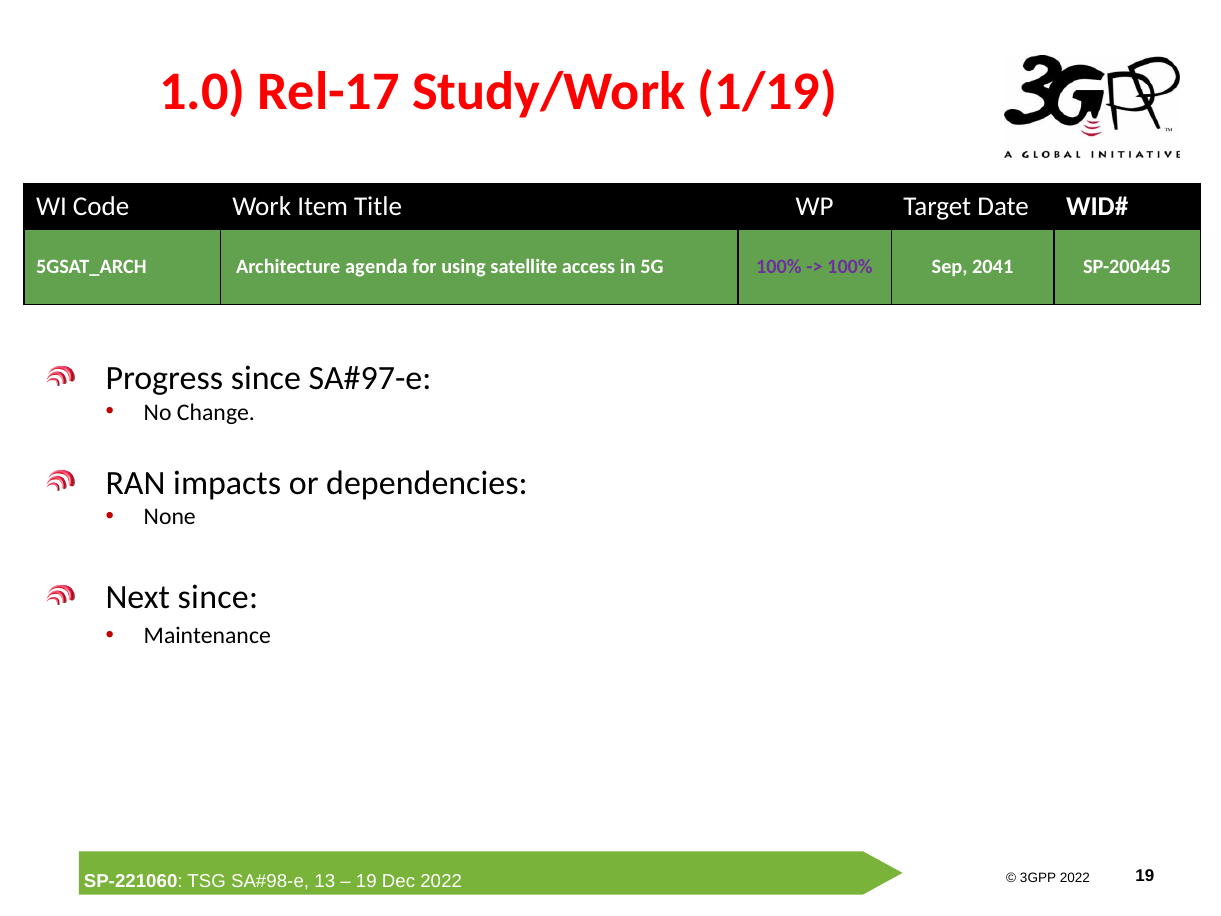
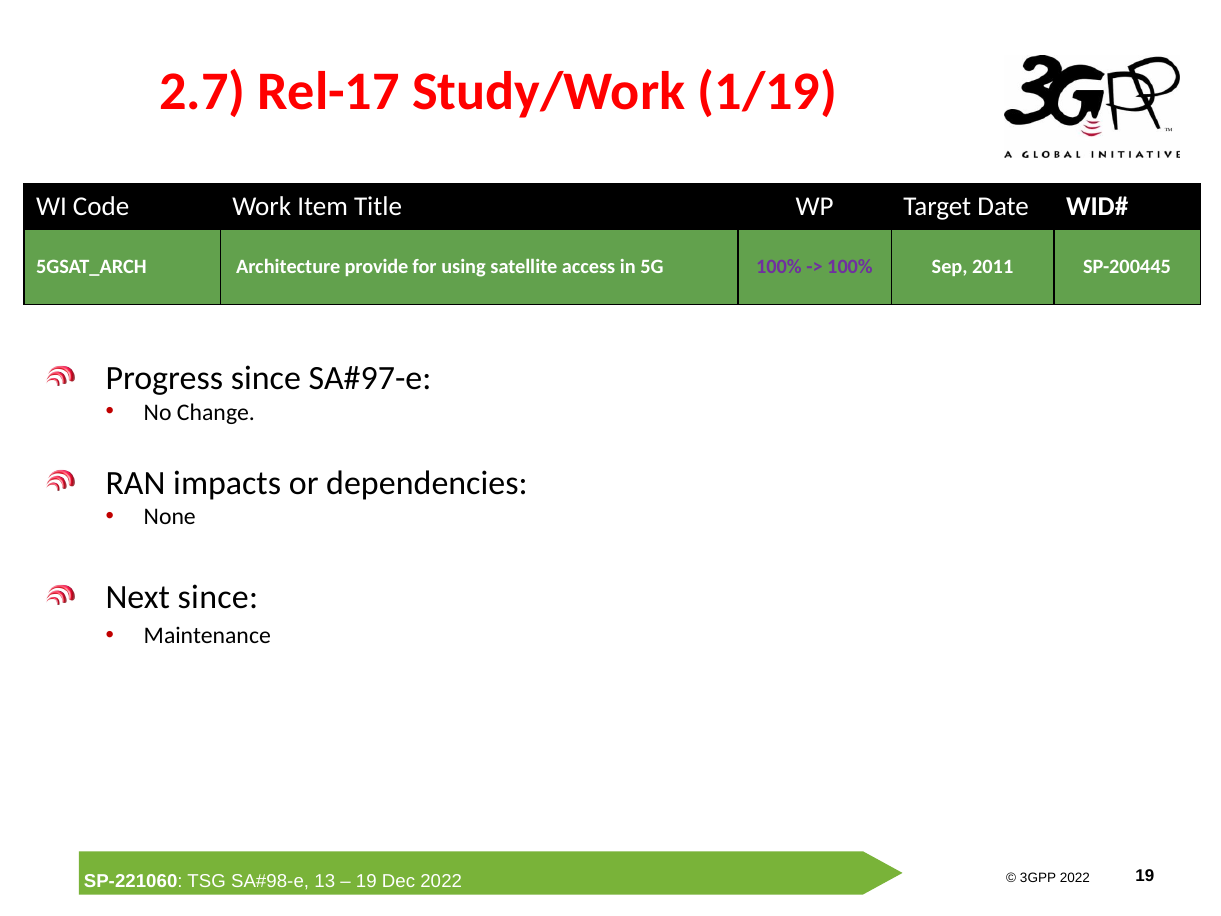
1.0: 1.0 -> 2.7
agenda: agenda -> provide
2041: 2041 -> 2011
